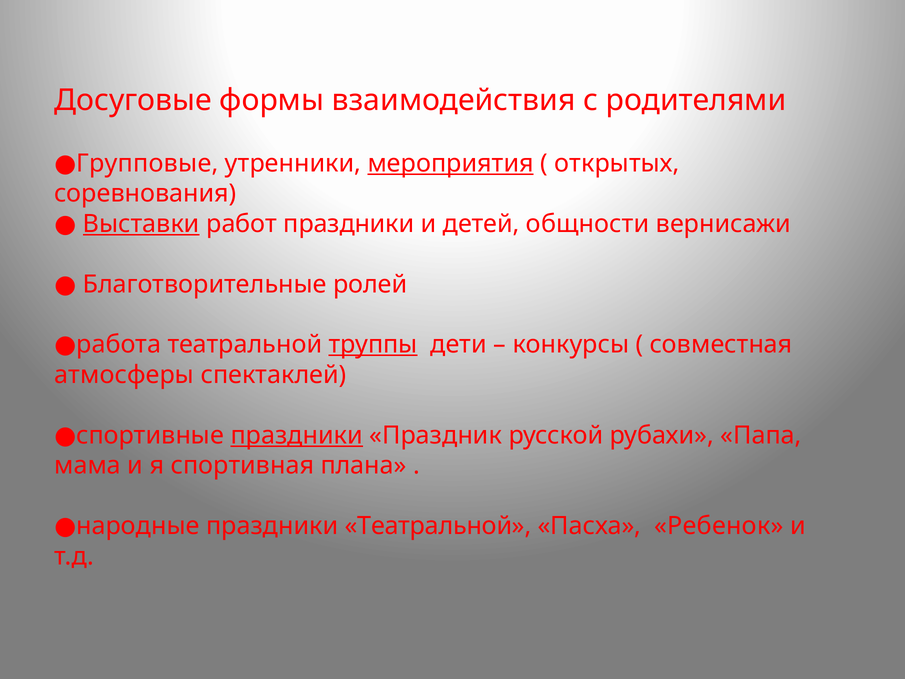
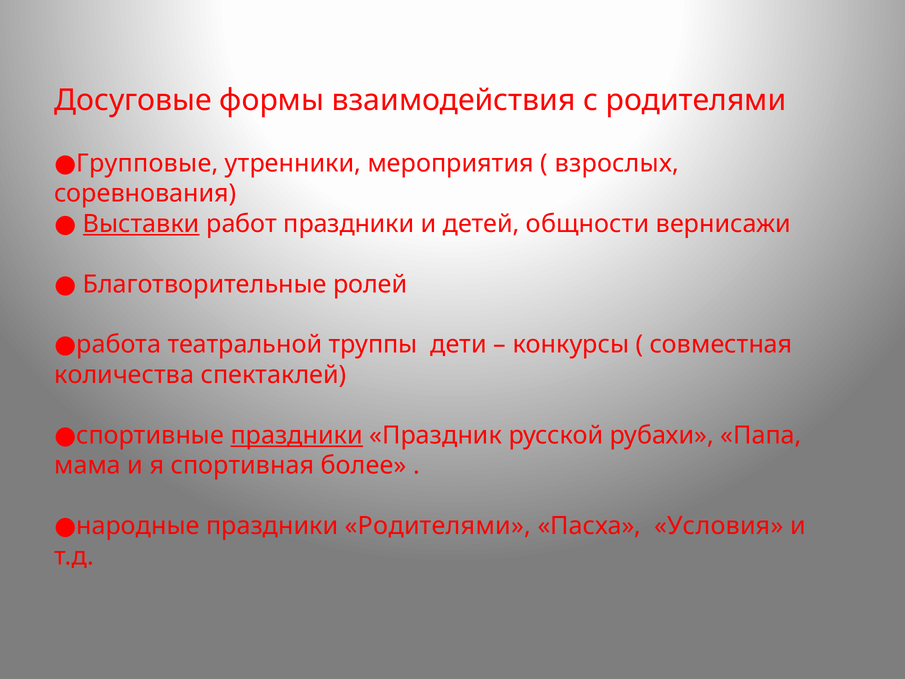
мероприятия underline: present -> none
открытых: открытых -> взрослых
труппы underline: present -> none
атмосферы: атмосферы -> количества
плана: плана -> более
праздники Театральной: Театральной -> Родителями
Ребенок: Ребенок -> Условия
